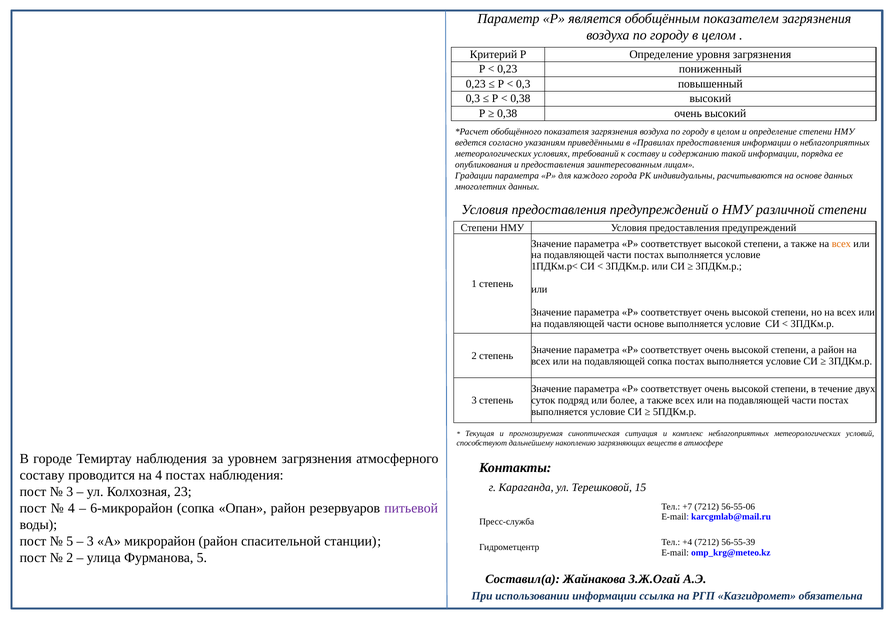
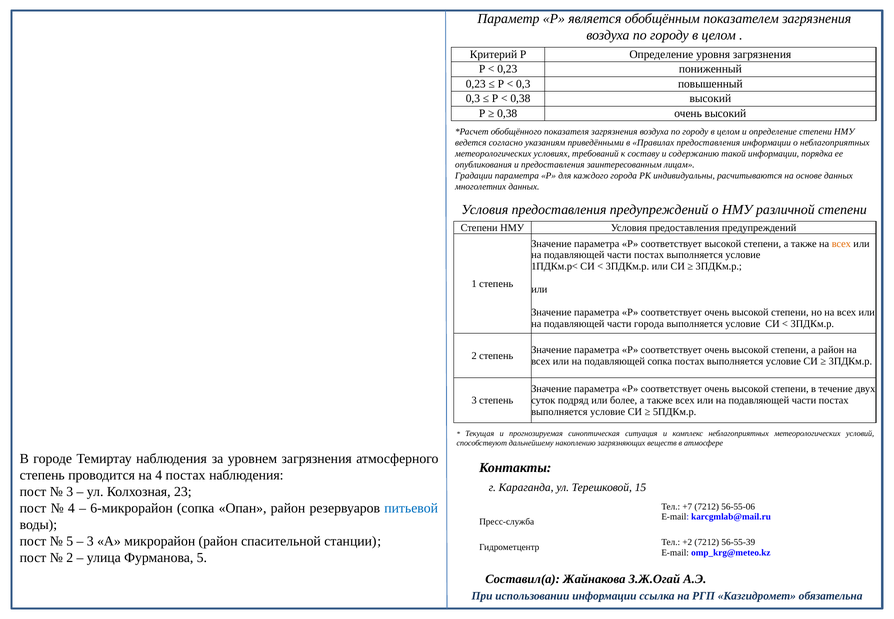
части основе: основе -> города
составу at (42, 475): составу -> степень
питьевой colour: purple -> blue
+4: +4 -> +2
